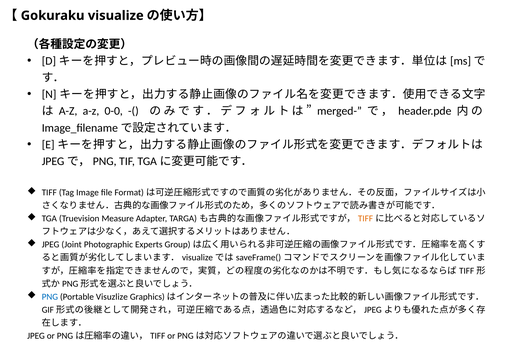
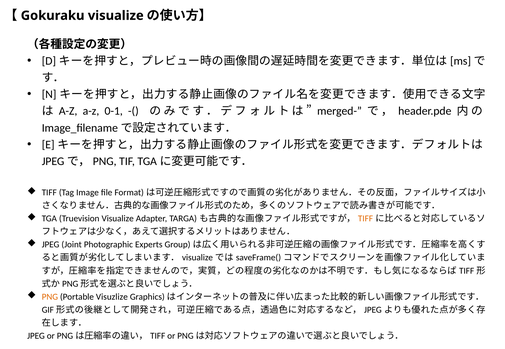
0-0: 0-0 -> 0-1
Truevision Measure: Measure -> Visualize
PNG colour: blue -> orange
